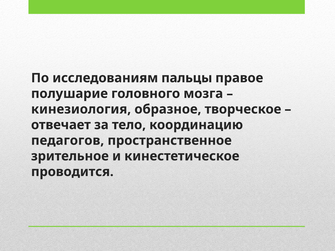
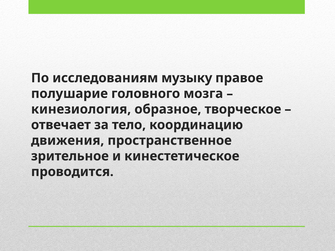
пальцы: пальцы -> музыку
педагогов: педагогов -> движения
